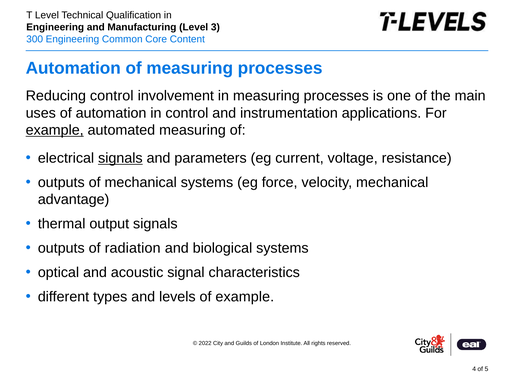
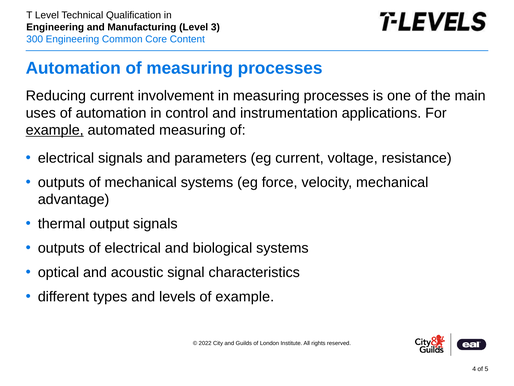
Reducing control: control -> current
signals at (120, 158) underline: present -> none
of radiation: radiation -> electrical
